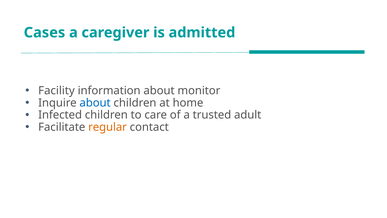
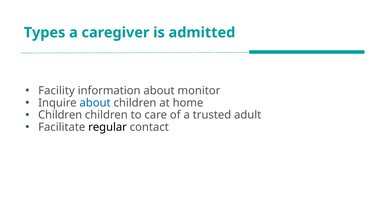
Cases: Cases -> Types
Infected at (60, 115): Infected -> Children
regular colour: orange -> black
